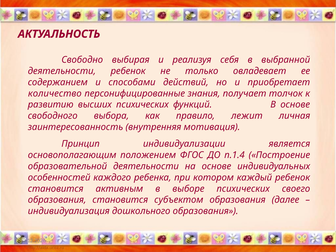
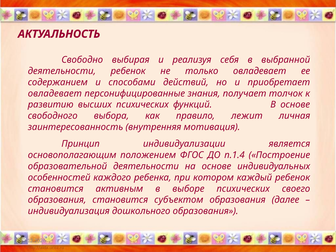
количество at (55, 93): количество -> овладевает
